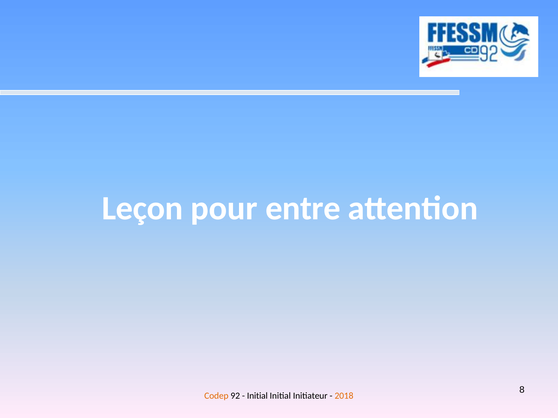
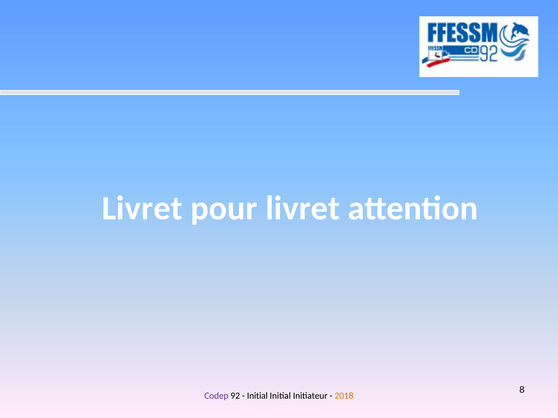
Leçon at (142, 208): Leçon -> Livret
pour entre: entre -> livret
Codep colour: orange -> purple
